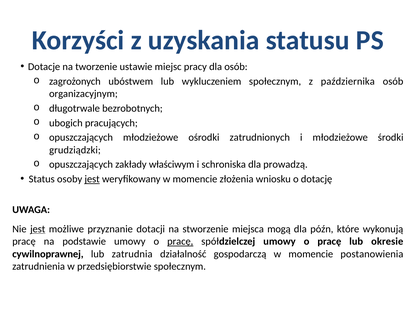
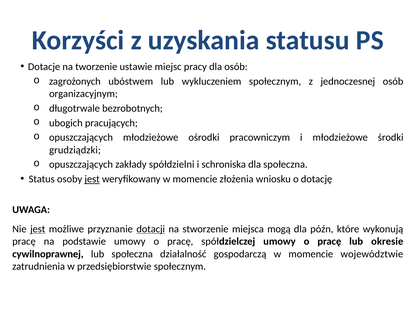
października: października -> jednoczesnej
zatrudnionych: zatrudnionych -> pracowniczym
właściwym: właściwym -> spółdzielni
dla prowadzą: prowadzą -> społeczna
dotacji underline: none -> present
pracę at (180, 242) underline: present -> none
lub zatrudnia: zatrudnia -> społeczna
postanowienia: postanowienia -> województwie
